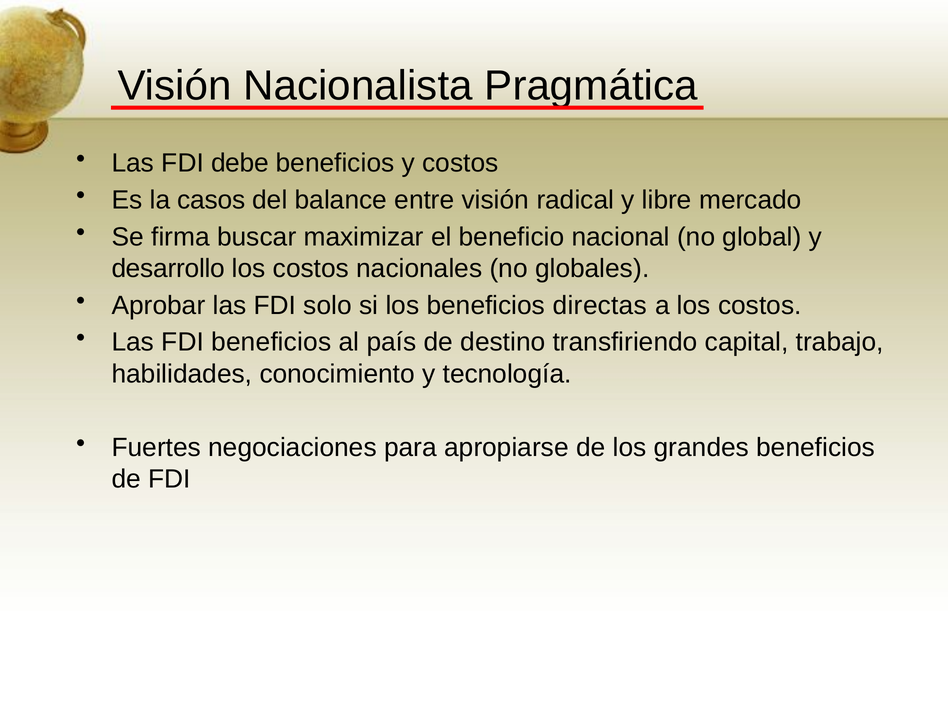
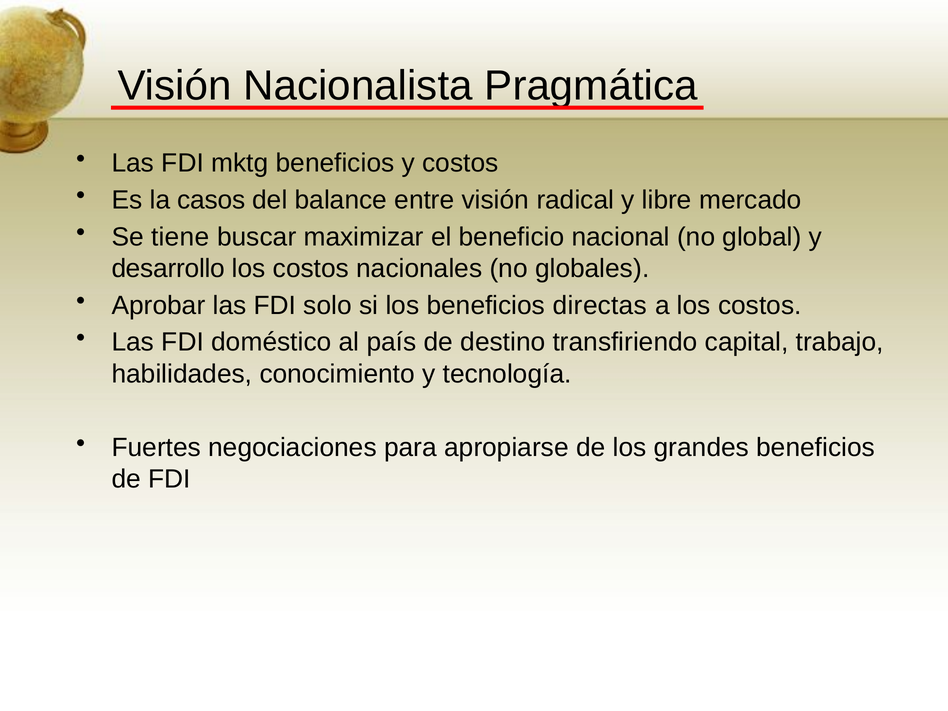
debe: debe -> mktg
firma: firma -> tiene
FDI beneficios: beneficios -> doméstico
